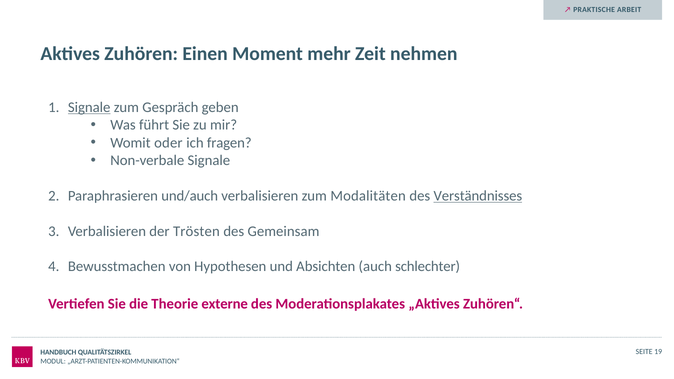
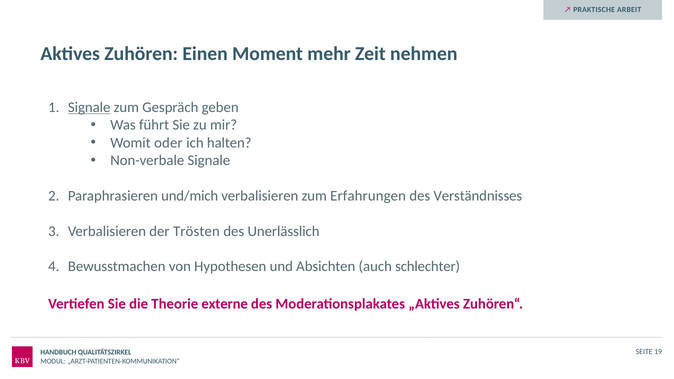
fragen: fragen -> halten
und/auch: und/auch -> und/mich
Modalitäten: Modalitäten -> Erfahrungen
Verständnisses underline: present -> none
Gemeinsam: Gemeinsam -> Unerlässlich
